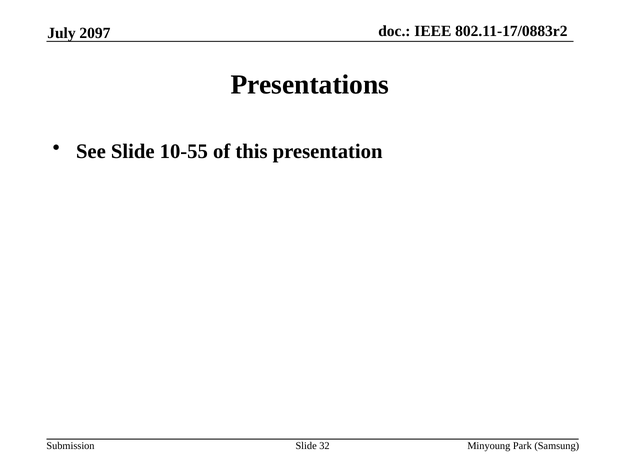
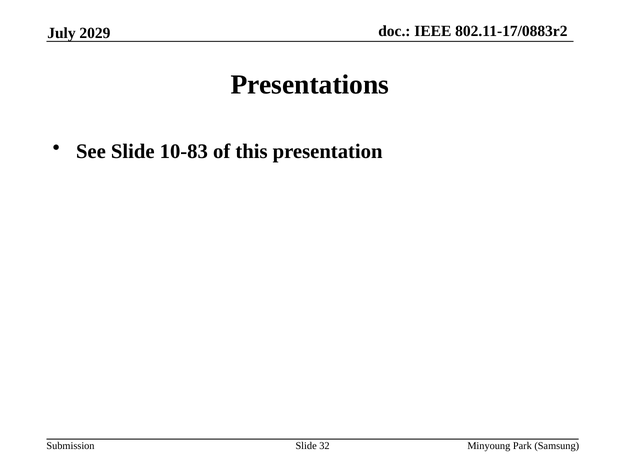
2097: 2097 -> 2029
10-55: 10-55 -> 10-83
